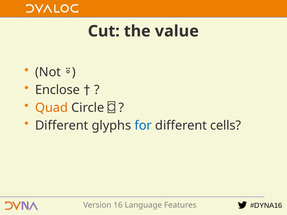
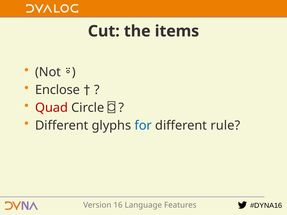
value: value -> items
Quad colour: orange -> red
cells: cells -> rule
